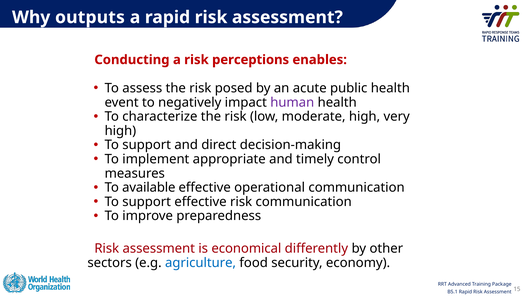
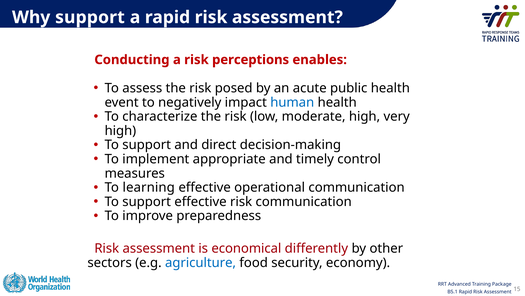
Why outputs: outputs -> support
human colour: purple -> blue
available: available -> learning
